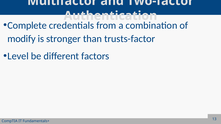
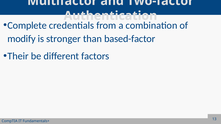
trusts-factor: trusts-factor -> based-factor
Level: Level -> Their
